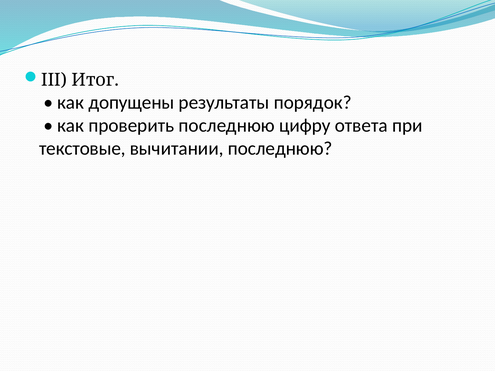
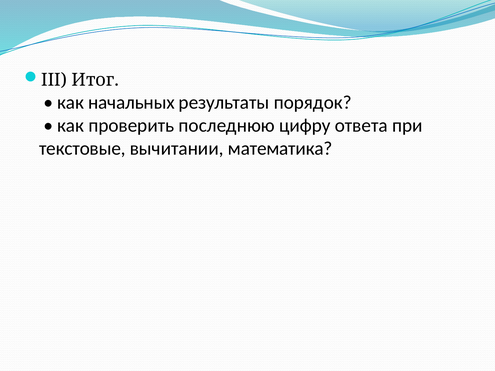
допущены: допущены -> начальных
вычитании последнюю: последнюю -> математика
